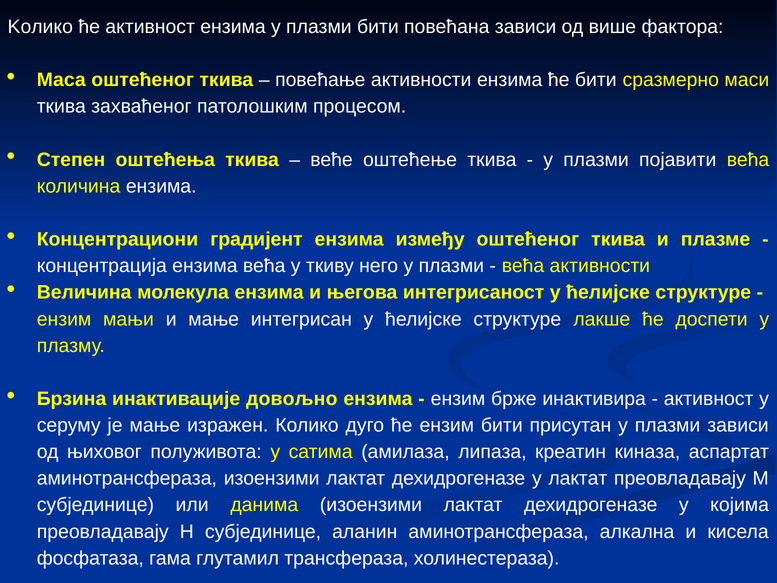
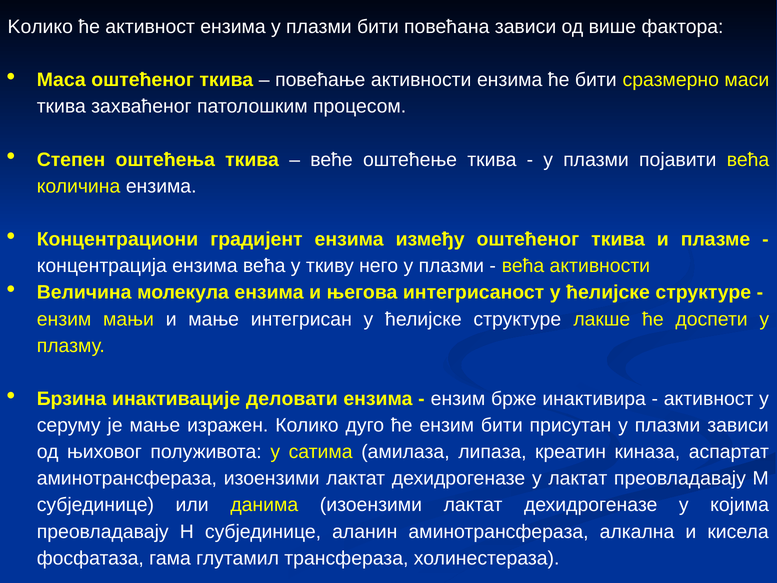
довољно: довољно -> деловати
